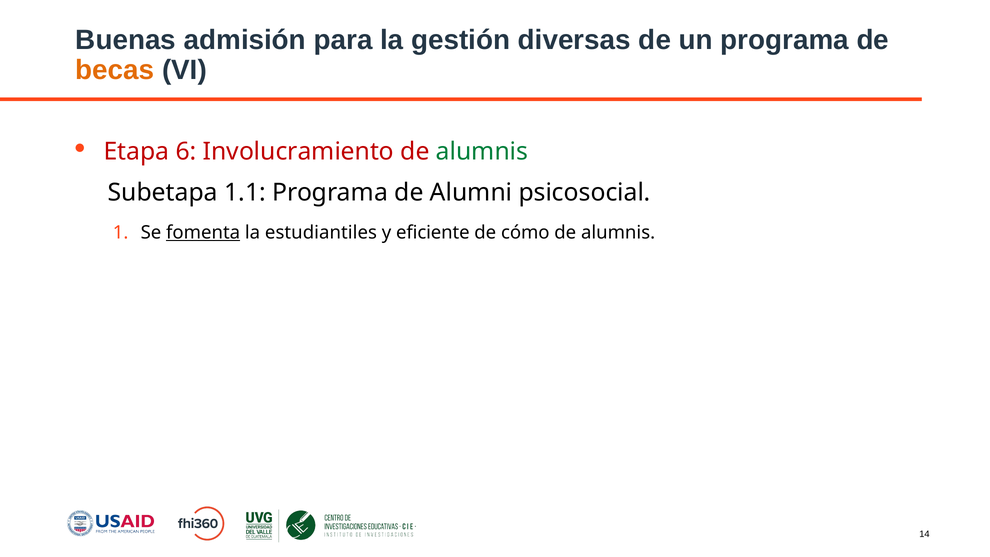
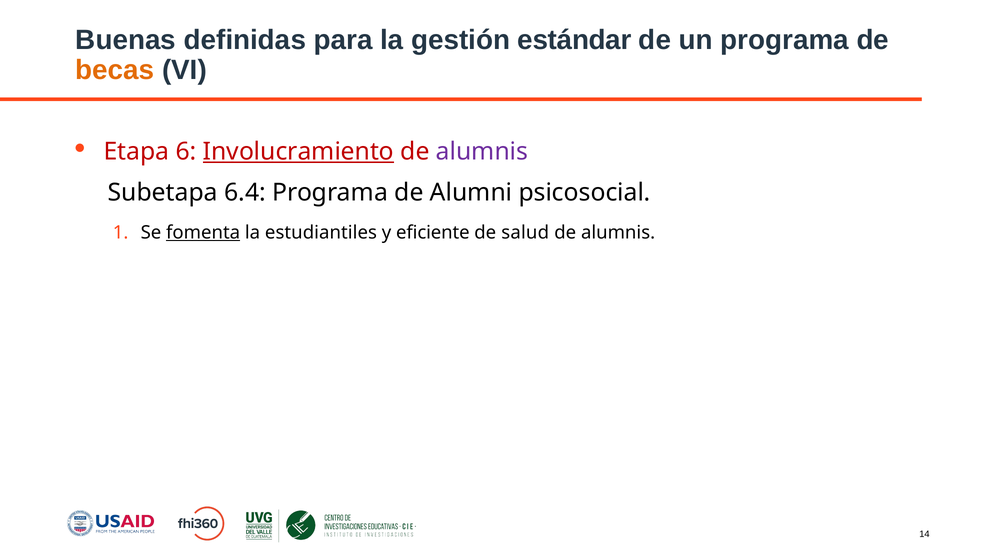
admisión: admisión -> definidas
diversas: diversas -> estándar
Involucramiento underline: none -> present
alumnis at (482, 152) colour: green -> purple
1.1: 1.1 -> 6.4
cómo: cómo -> salud
